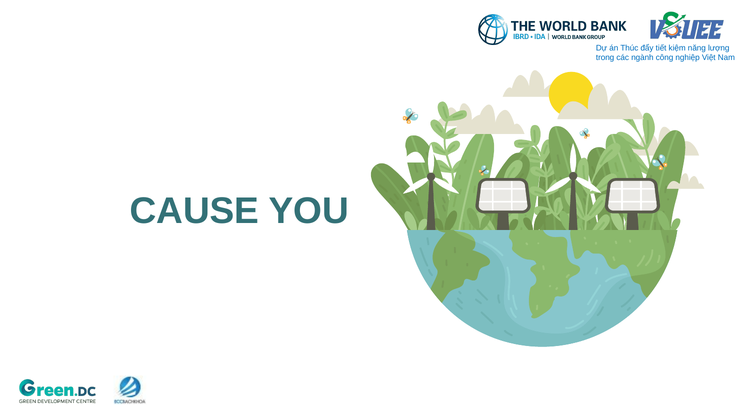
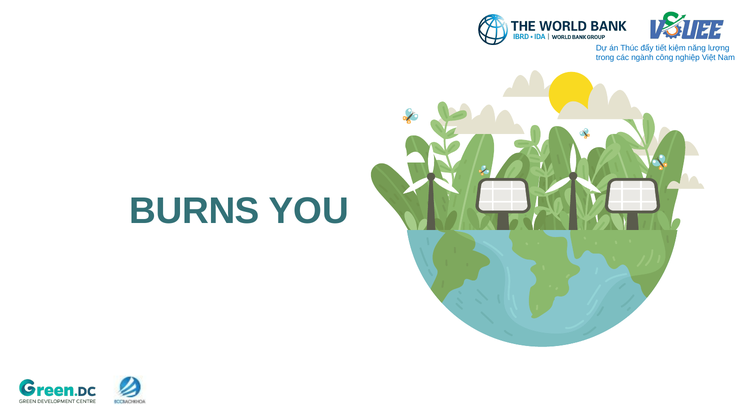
CAUSE: CAUSE -> BURNS
